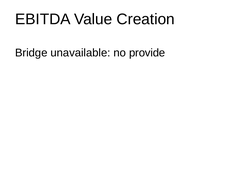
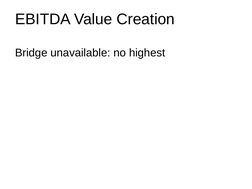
provide: provide -> highest
